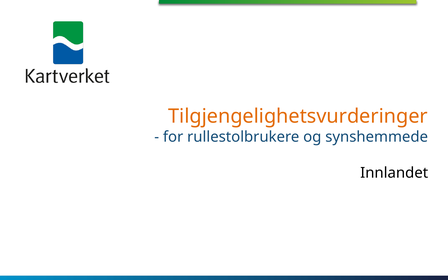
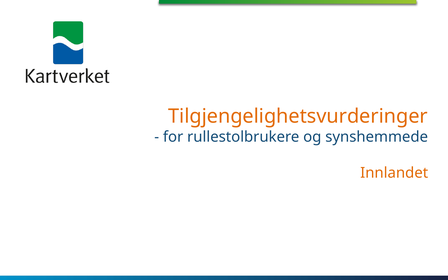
Innlandet colour: black -> orange
